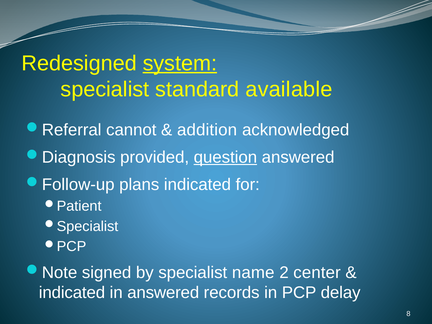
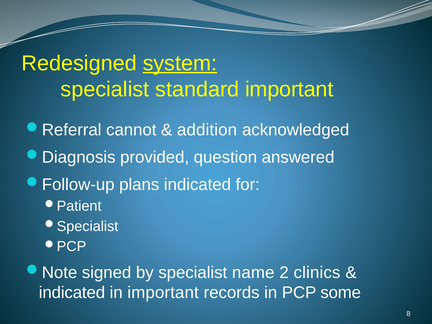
standard available: available -> important
question underline: present -> none
center: center -> clinics
in answered: answered -> important
delay: delay -> some
